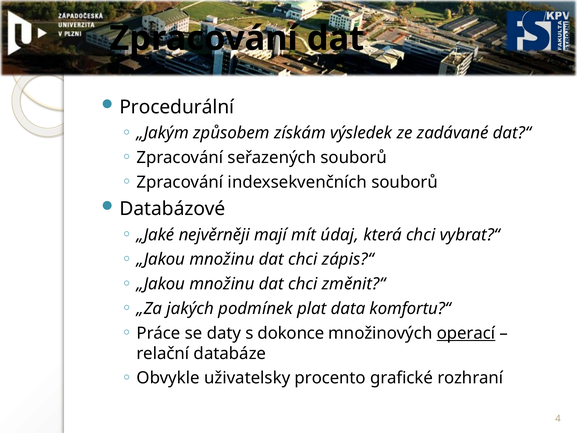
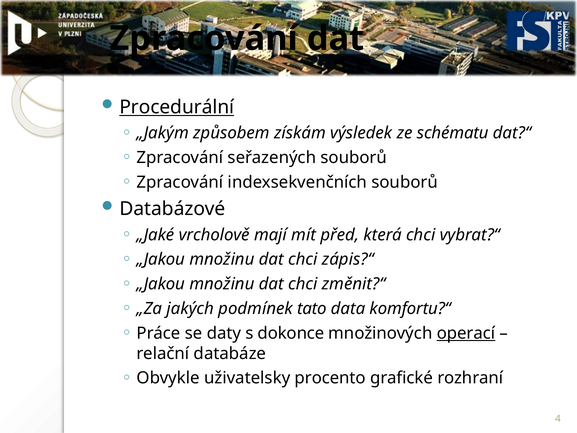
Procedurální underline: none -> present
zadávané: zadávané -> schématu
nejvěrněji: nejvěrněji -> vrcholově
údaj: údaj -> před
plat: plat -> tato
